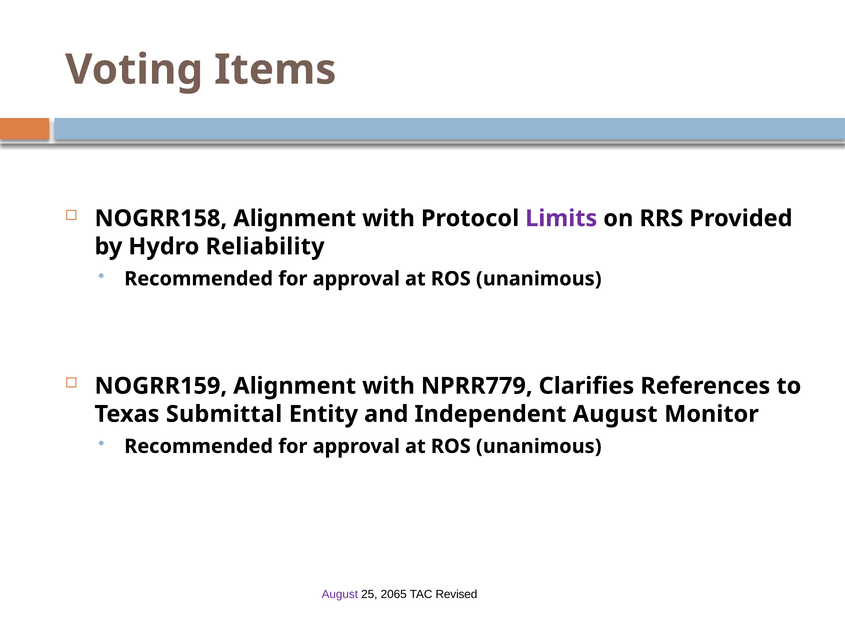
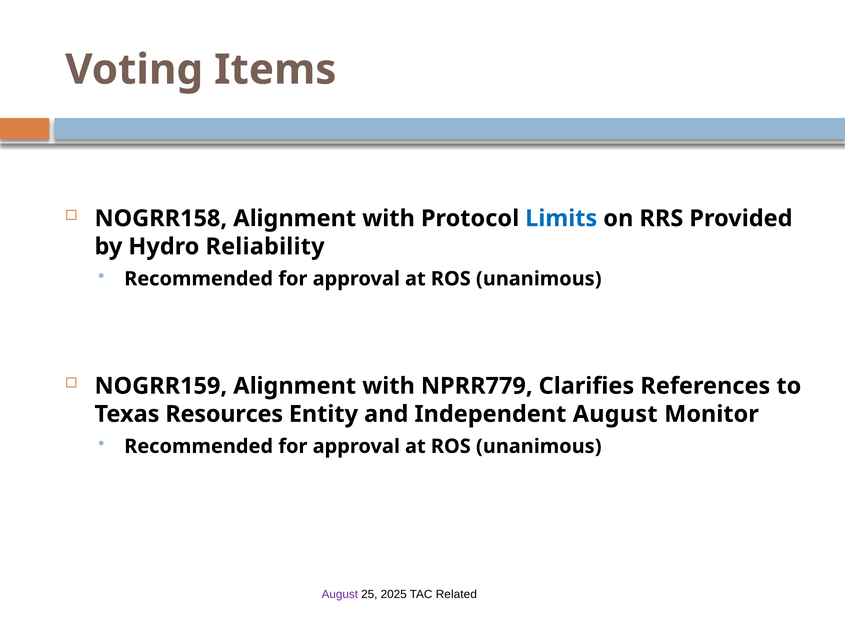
Limits colour: purple -> blue
Submittal: Submittal -> Resources
2065: 2065 -> 2025
Revised: Revised -> Related
